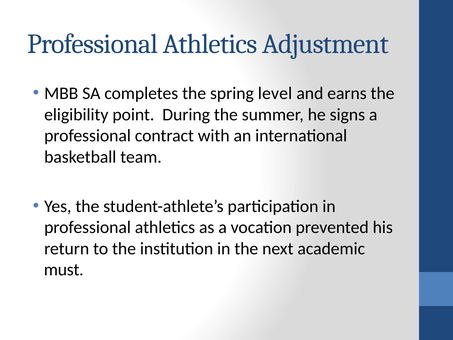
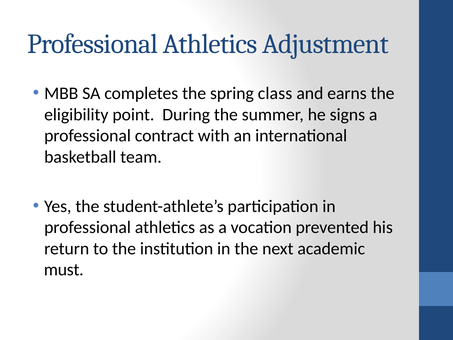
level: level -> class
